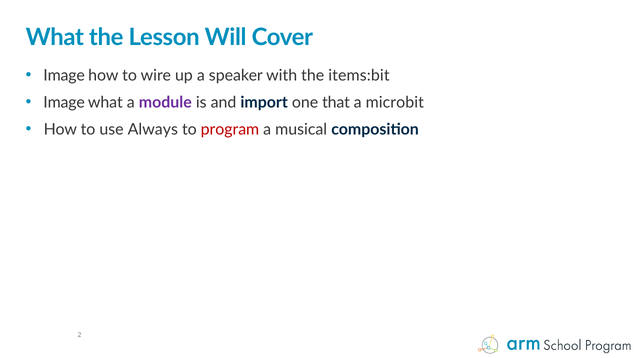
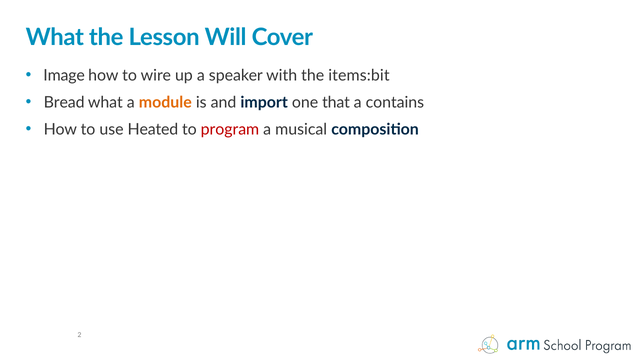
Image at (64, 102): Image -> Bread
module colour: purple -> orange
microbit: microbit -> contains
Always: Always -> Heated
